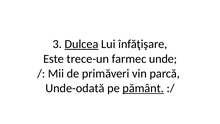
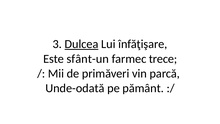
trece-un: trece-un -> sfânt-un
unde: unde -> trece
pământ underline: present -> none
